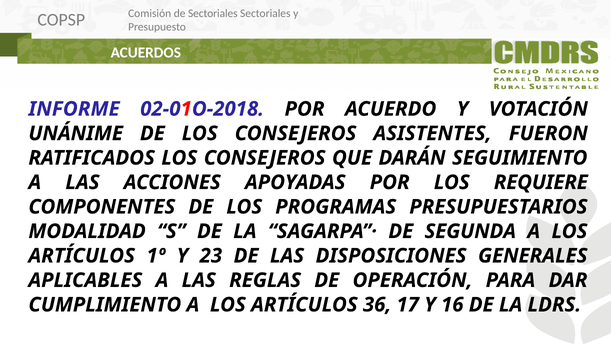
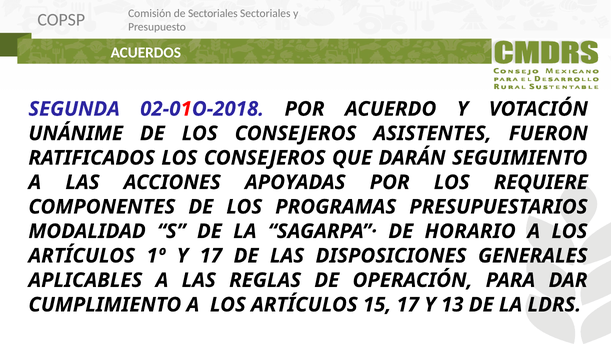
INFORME: INFORME -> SEGUNDA
SEGUNDA: SEGUNDA -> HORARIO
Y 23: 23 -> 17
36: 36 -> 15
16: 16 -> 13
